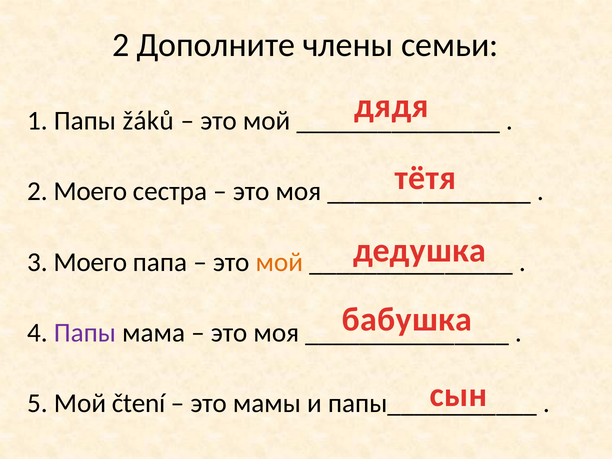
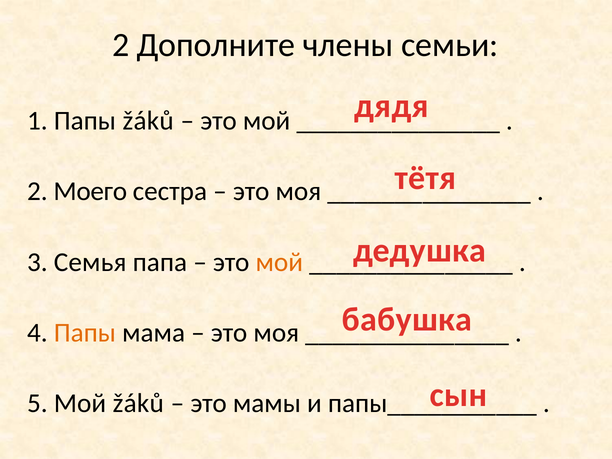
3 Моего: Моего -> Семья
Папы at (85, 333) colour: purple -> orange
Мой čtení: čtení -> žáků
